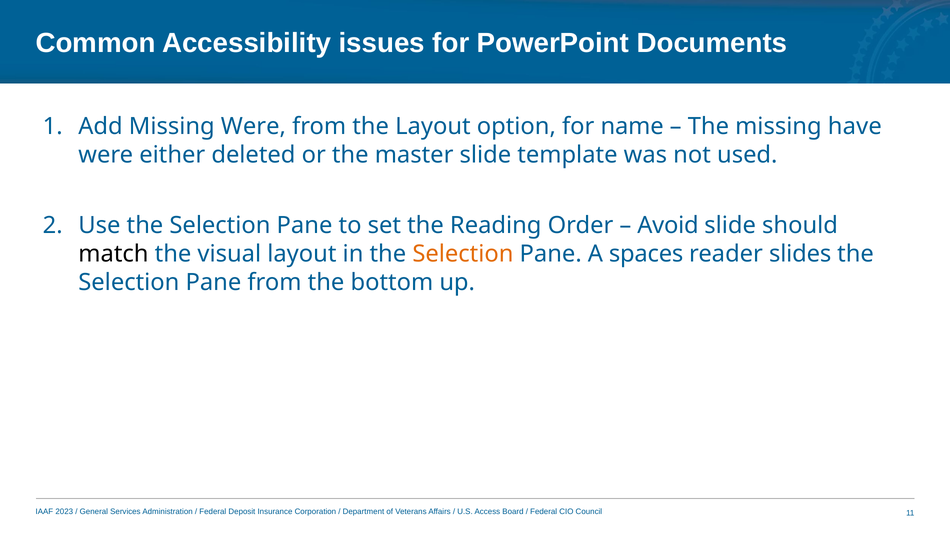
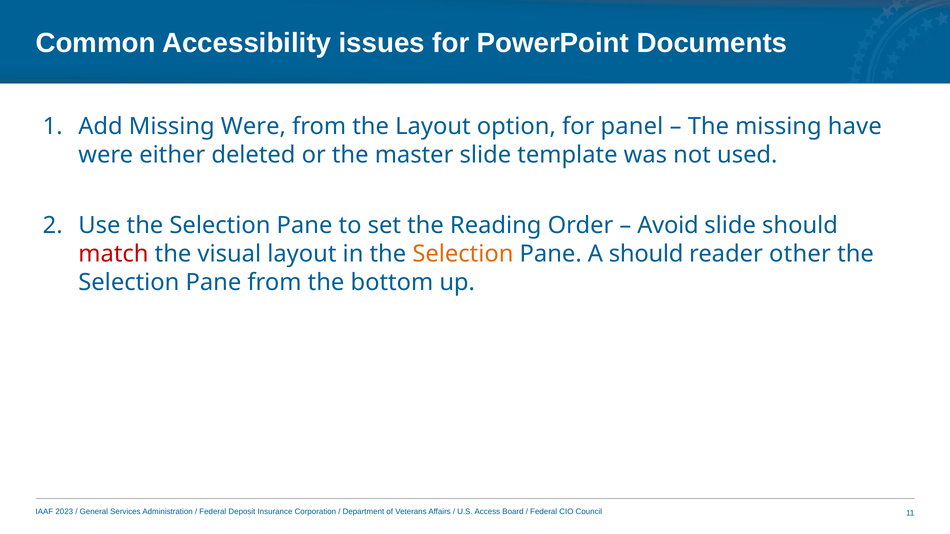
name: name -> panel
match colour: black -> red
A spaces: spaces -> should
slides: slides -> other
